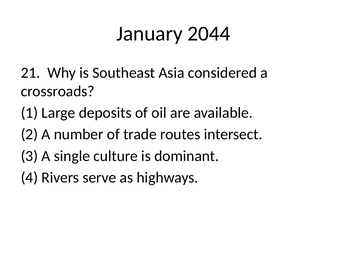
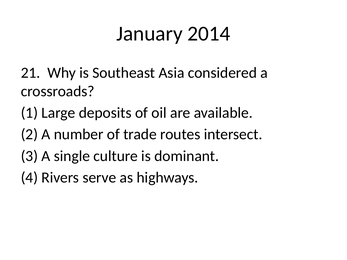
2044: 2044 -> 2014
